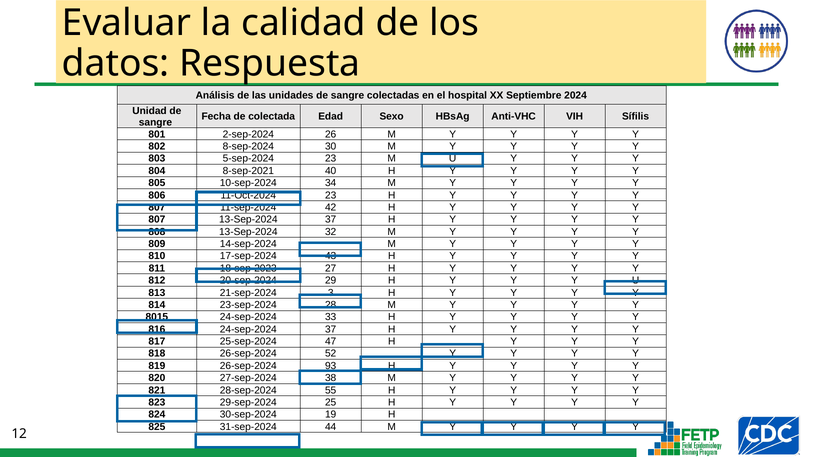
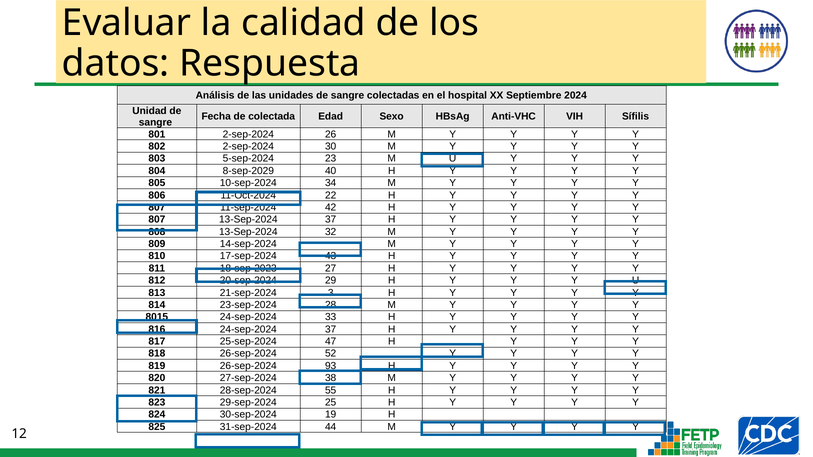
802 8-sep-2024: 8-sep-2024 -> 2-sep-2024
8-sep-2021: 8-sep-2021 -> 8-sep-2029
23 at (331, 195): 23 -> 22
